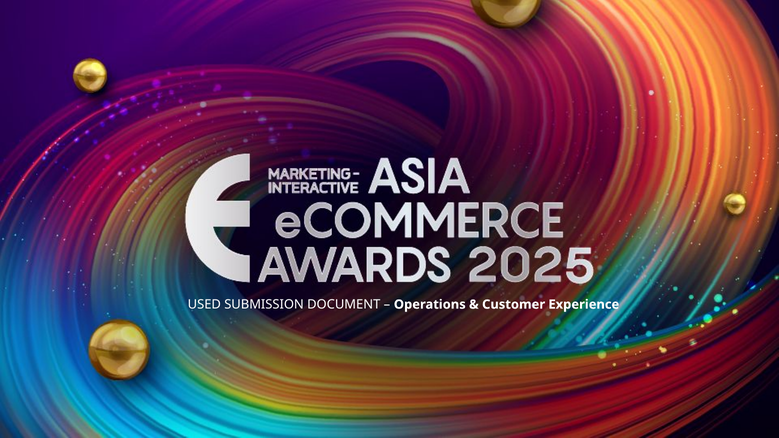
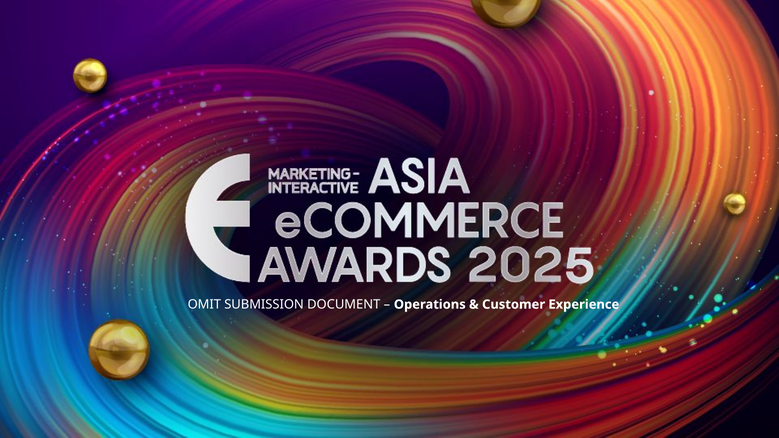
USED: USED -> OMIT
